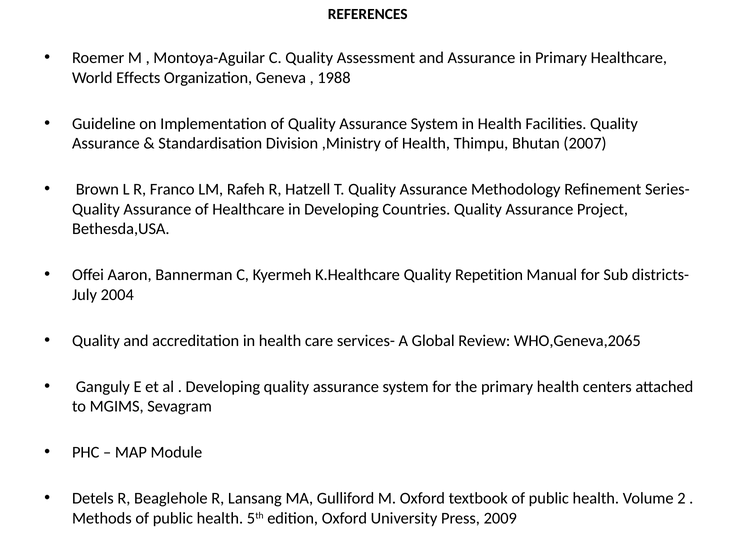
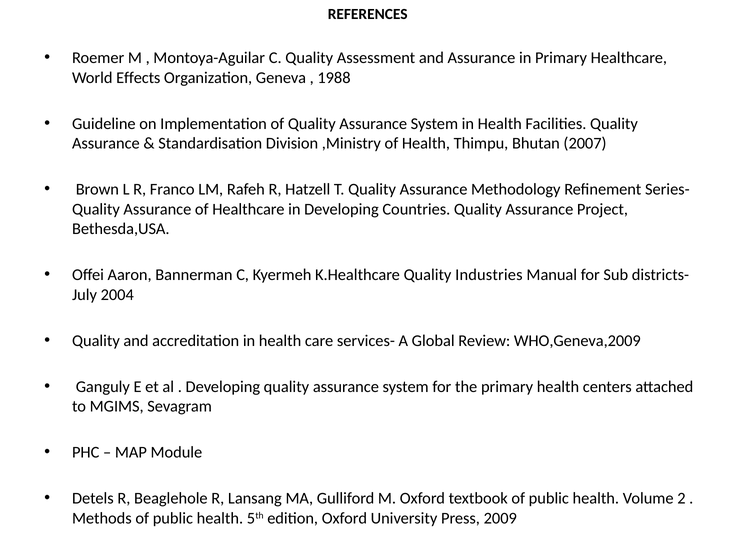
Repetition: Repetition -> Industries
WHO,Geneva,2065: WHO,Geneva,2065 -> WHO,Geneva,2009
